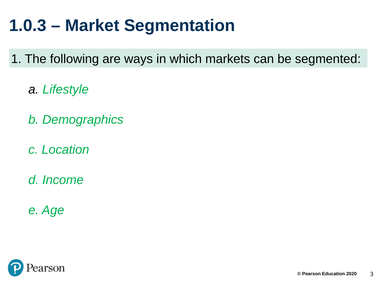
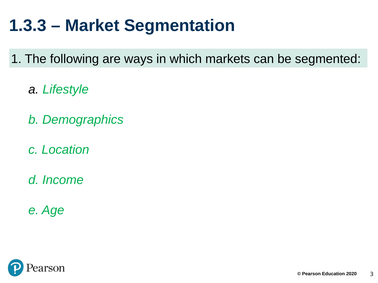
1.0.3: 1.0.3 -> 1.3.3
